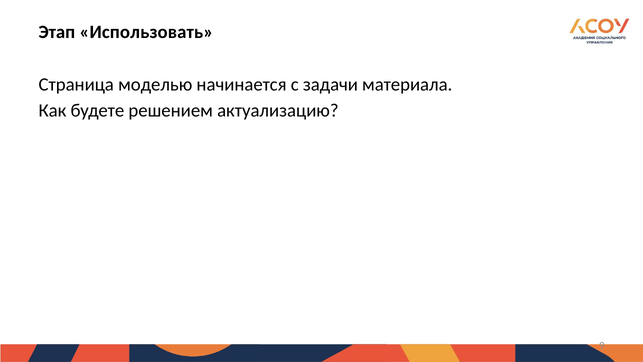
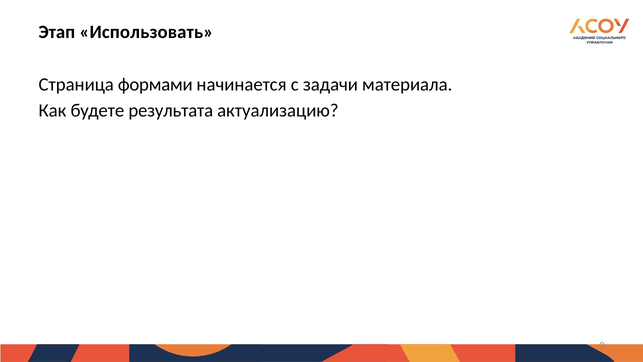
моделью: моделью -> формами
решением: решением -> результата
